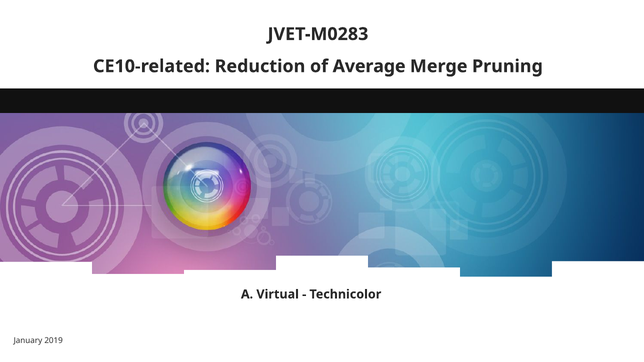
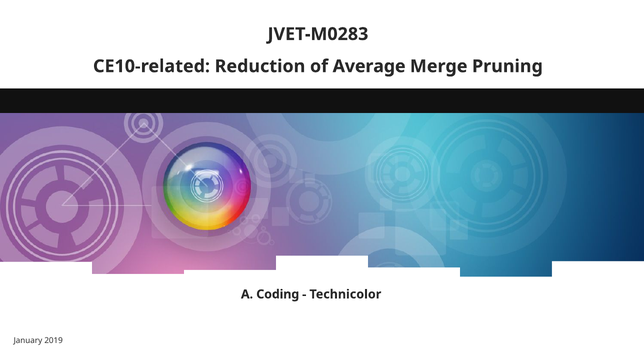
Virtual: Virtual -> Coding
